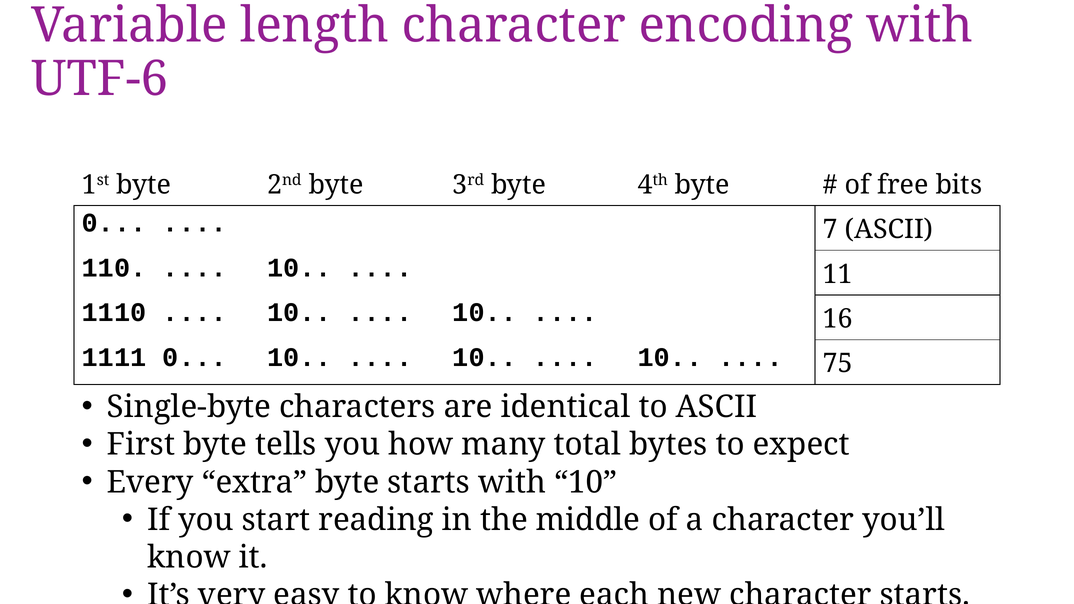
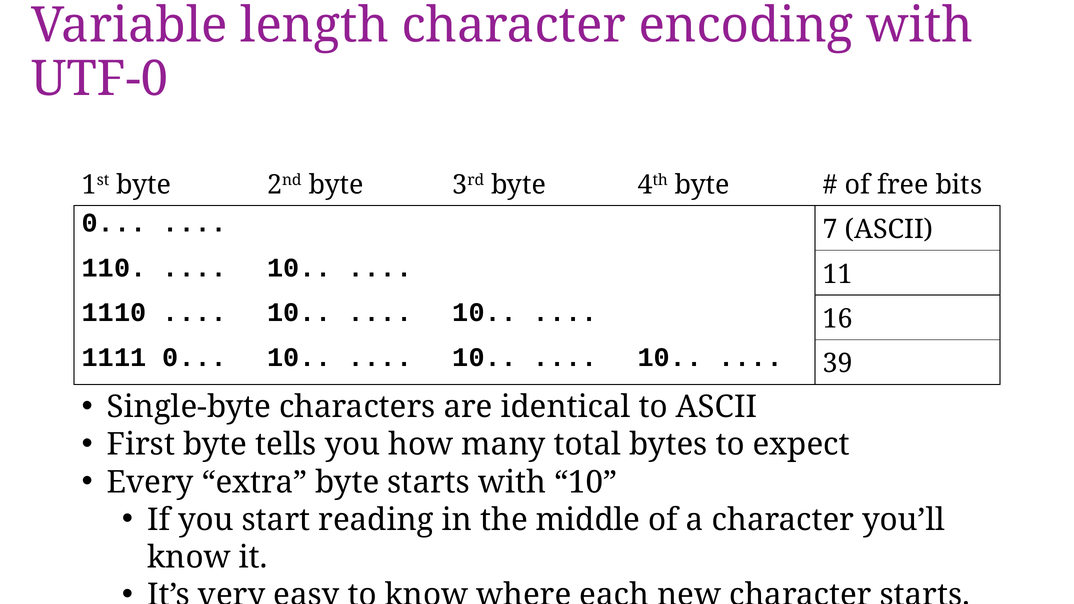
UTF-6: UTF-6 -> UTF-0
75: 75 -> 39
